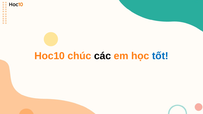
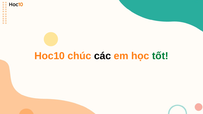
tốt colour: blue -> green
